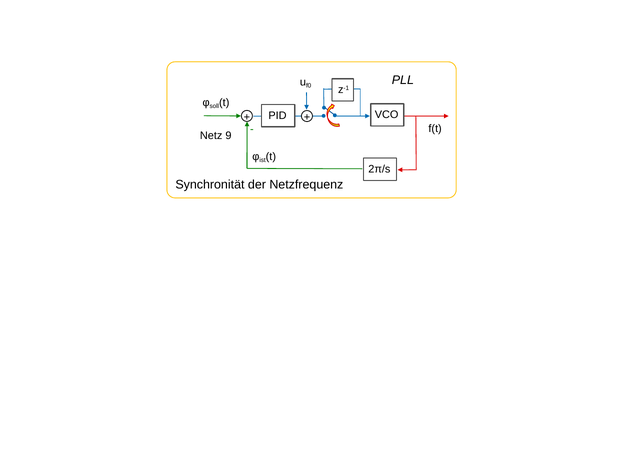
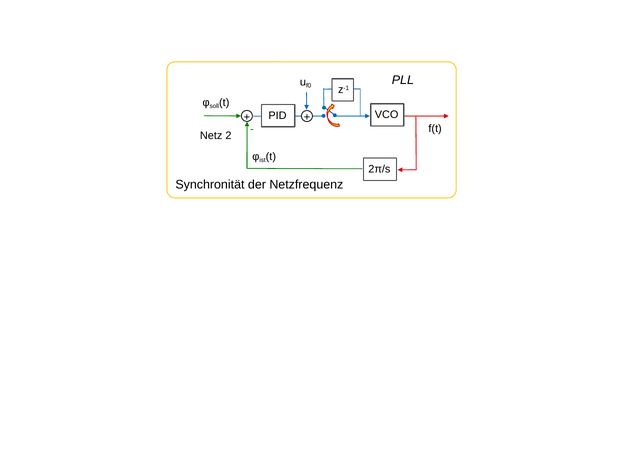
9: 9 -> 2
